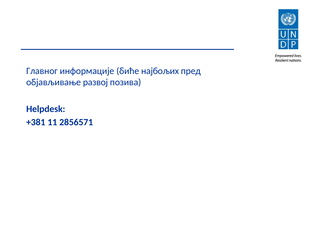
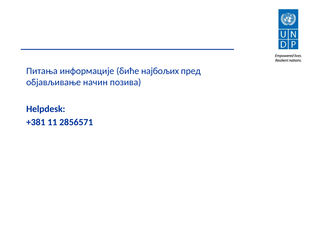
Главног: Главног -> Питања
развој: развој -> начин
